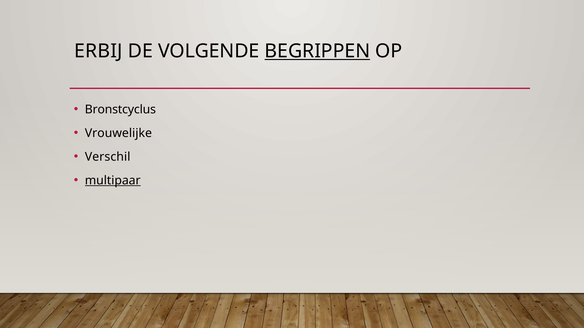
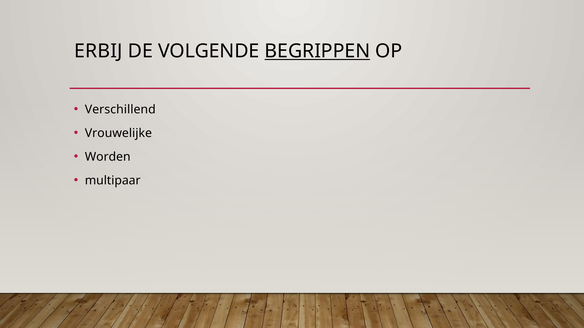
Bronstcyclus: Bronstcyclus -> Verschillend
Verschil: Verschil -> Worden
multipaar underline: present -> none
